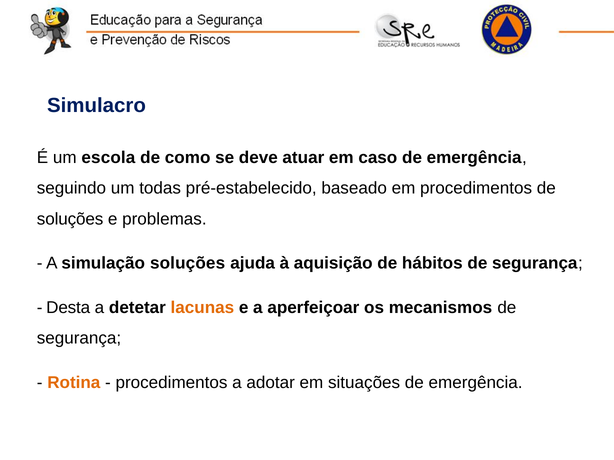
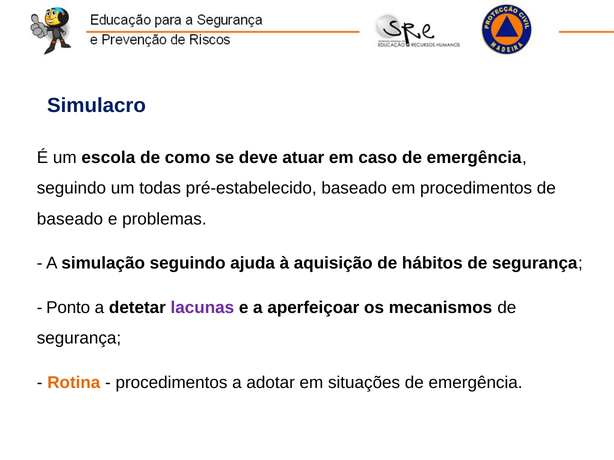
soluções at (70, 219): soluções -> baseado
simulação soluções: soluções -> seguindo
Desta: Desta -> Ponto
lacunas colour: orange -> purple
